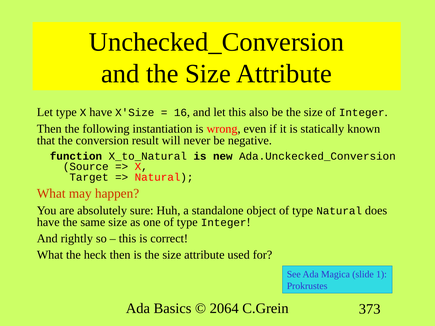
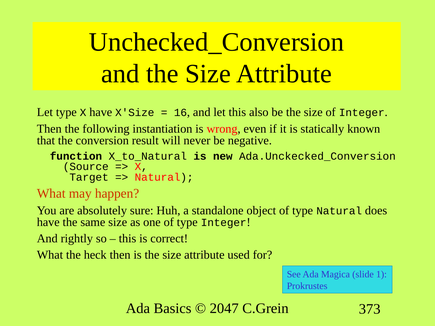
2064: 2064 -> 2047
